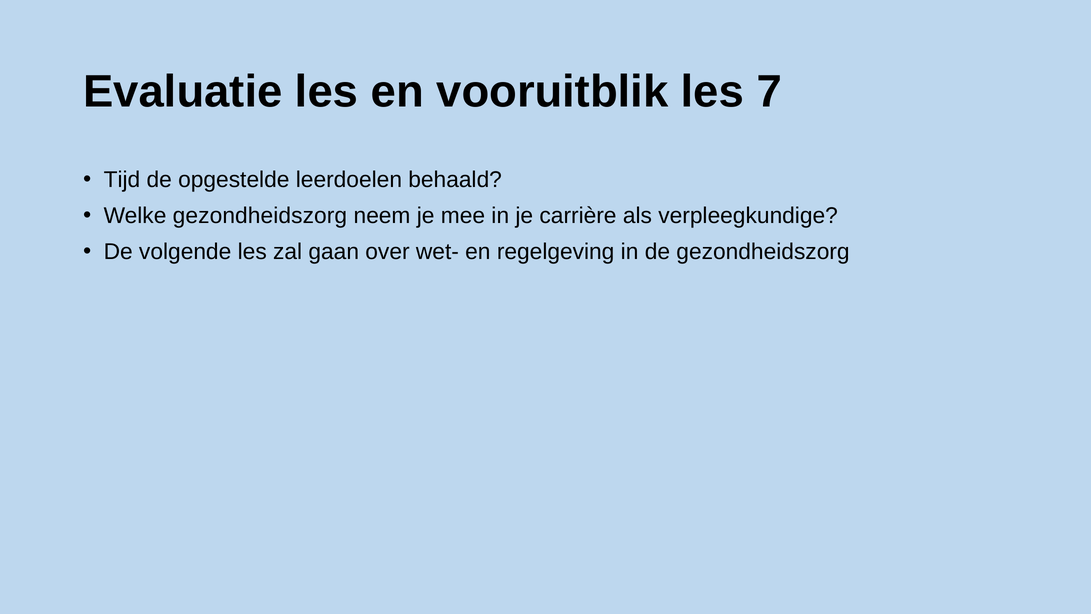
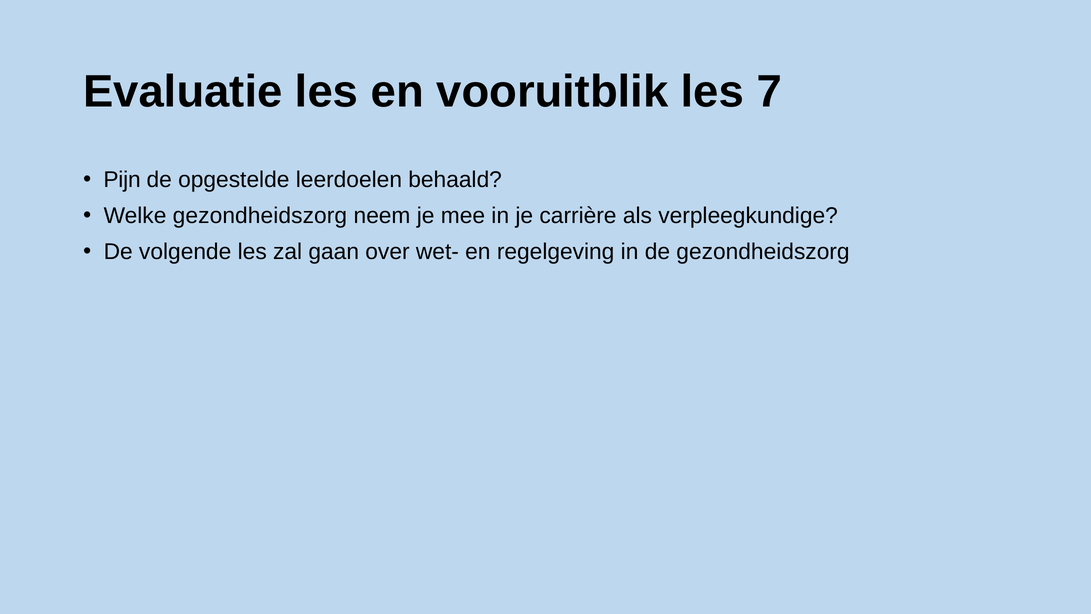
Tijd: Tijd -> Pijn
